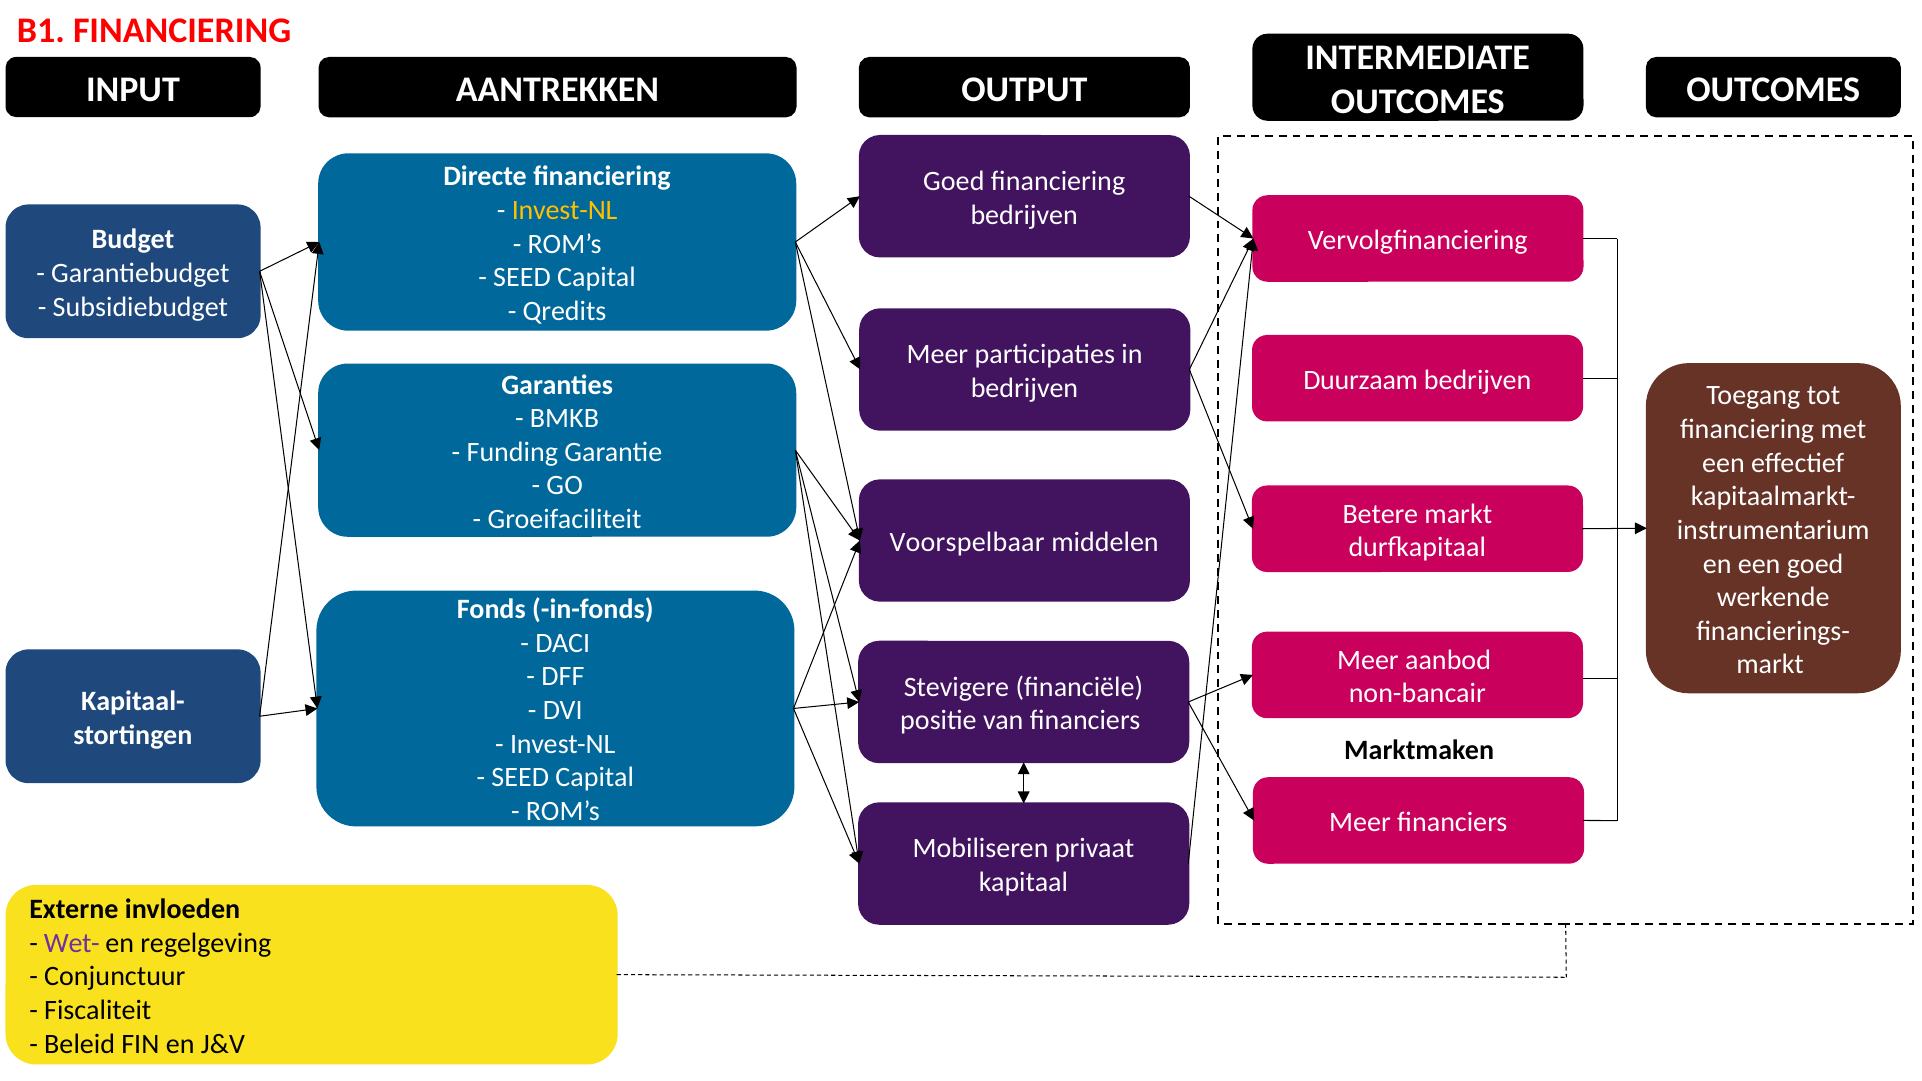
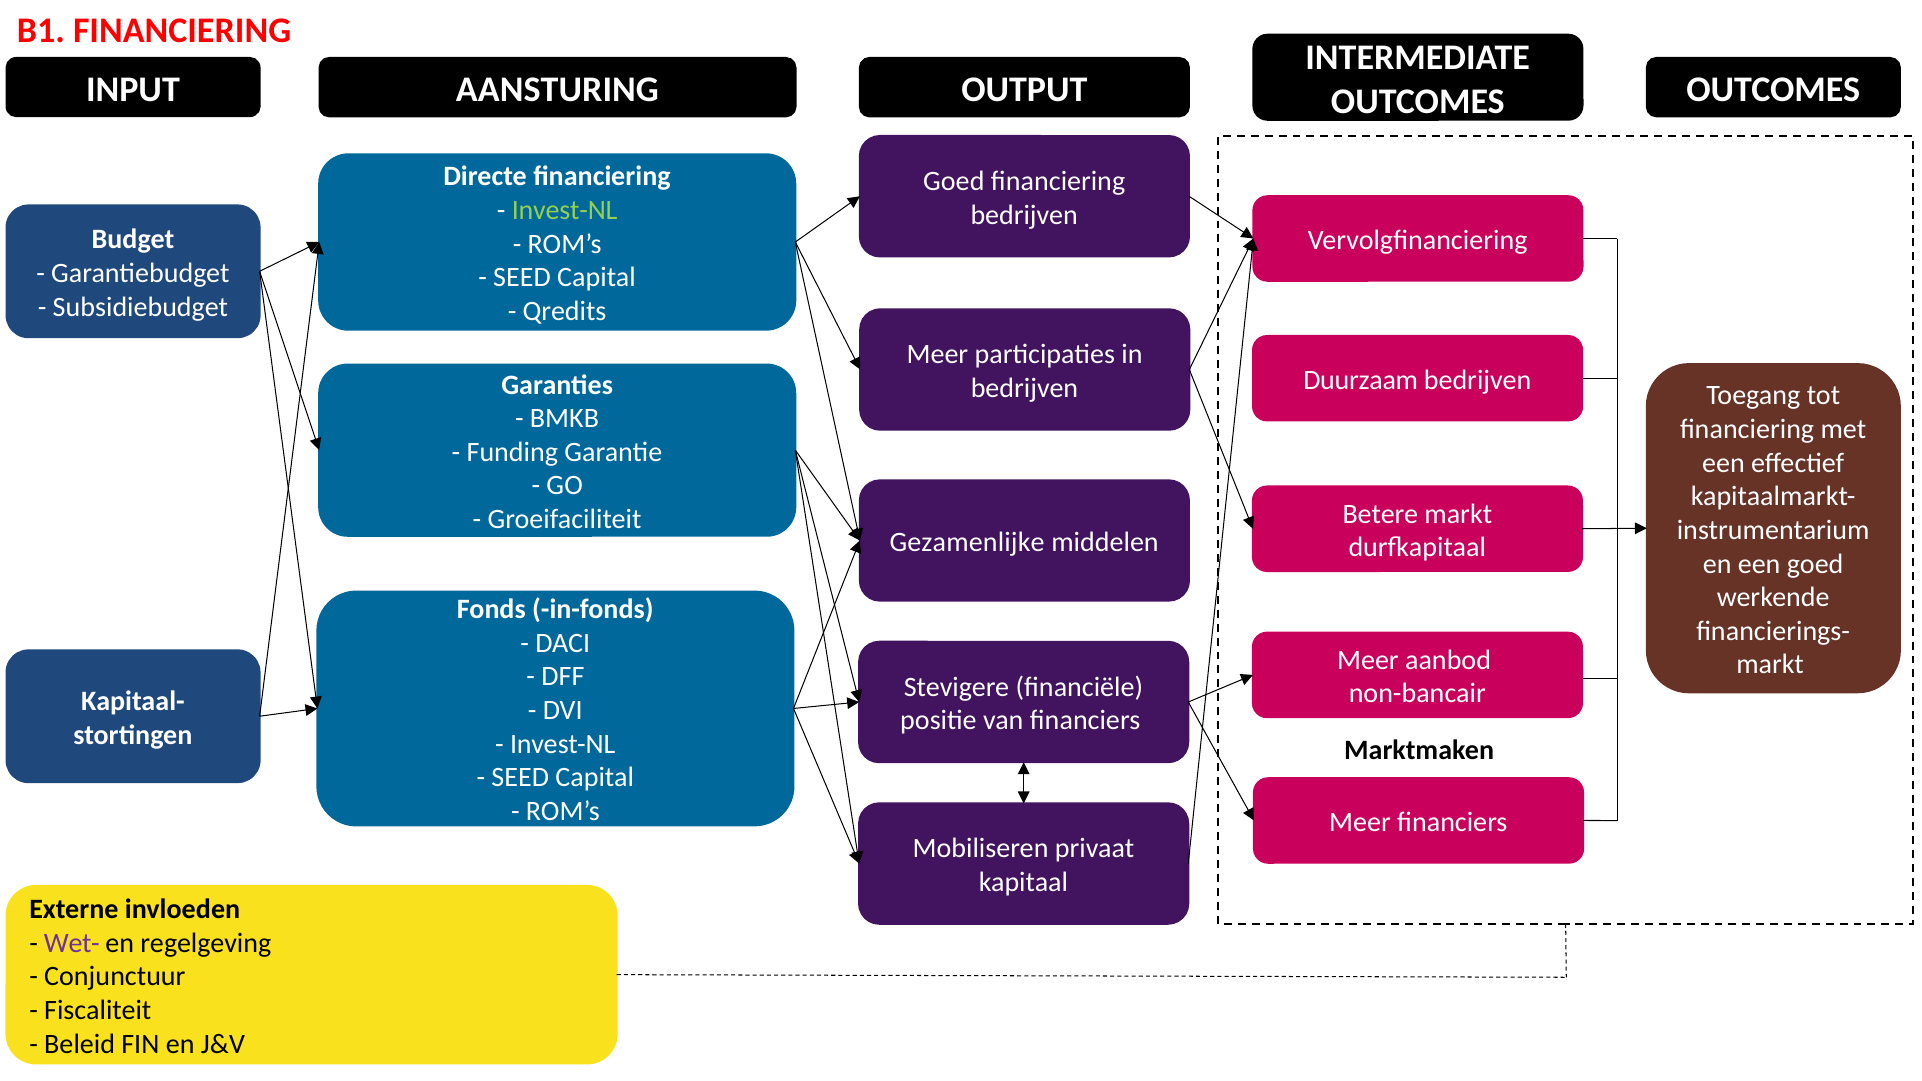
AANTREKKEN: AANTREKKEN -> AANSTURING
Invest-NL at (565, 210) colour: yellow -> light green
Voorspelbaar: Voorspelbaar -> Gezamenlijke
